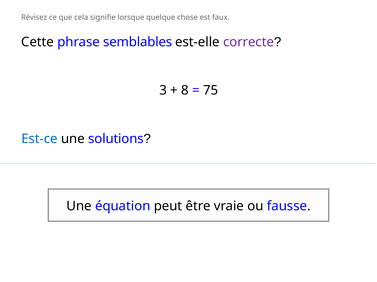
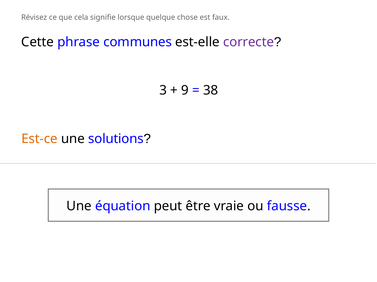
semblables: semblables -> communes
8: 8 -> 9
75: 75 -> 38
Est-ce colour: blue -> orange
